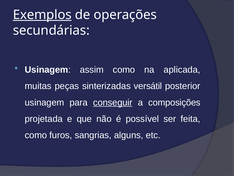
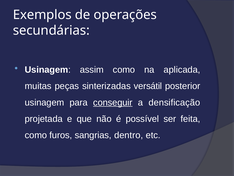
Exemplos underline: present -> none
composições: composições -> densificação
alguns: alguns -> dentro
